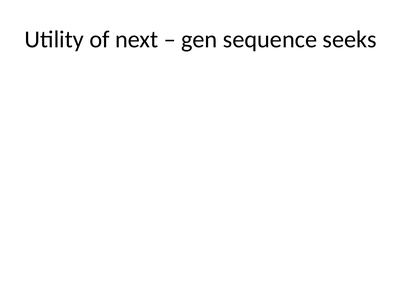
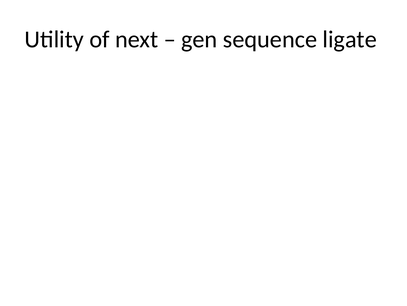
seeks: seeks -> ligate
